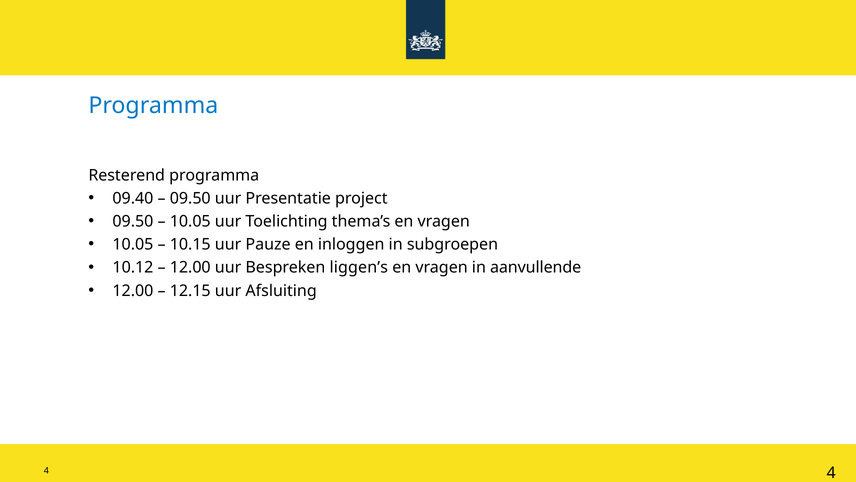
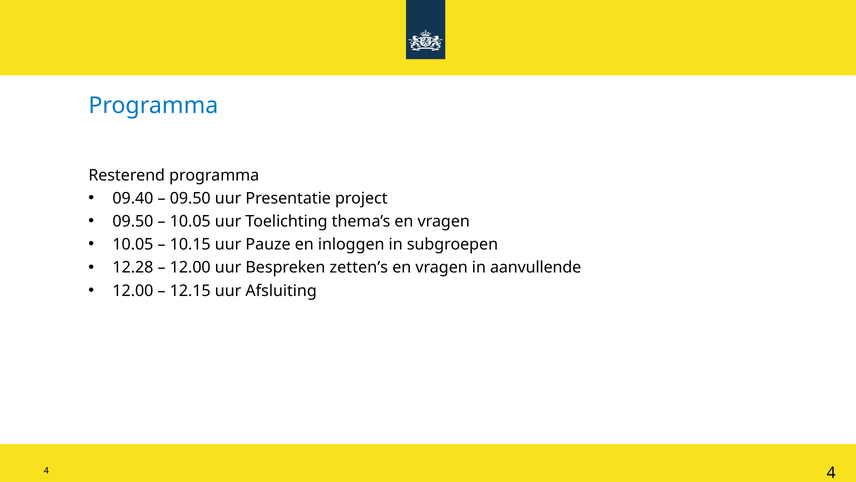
10.12: 10.12 -> 12.28
liggen’s: liggen’s -> zetten’s
